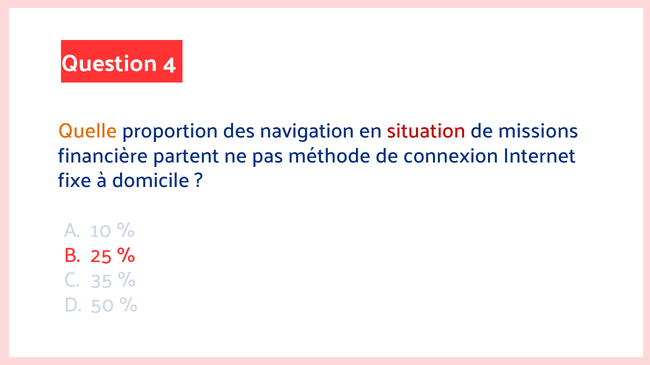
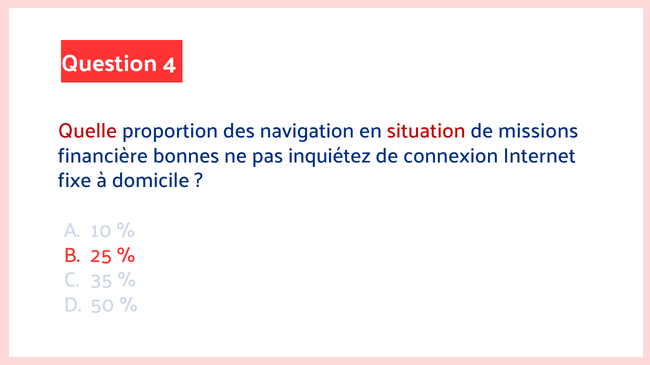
Quelle colour: orange -> red
partent: partent -> bonnes
méthode: méthode -> inquiétez
